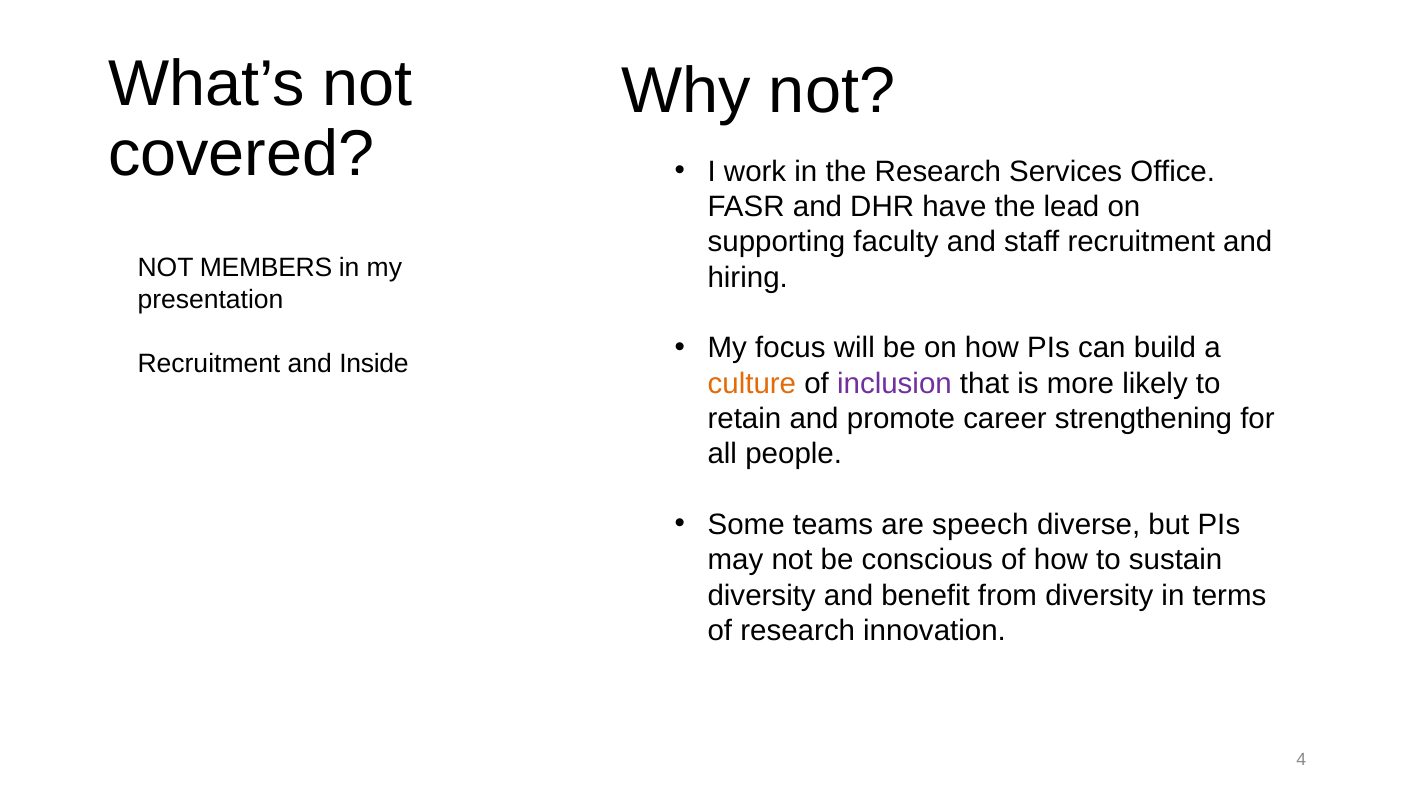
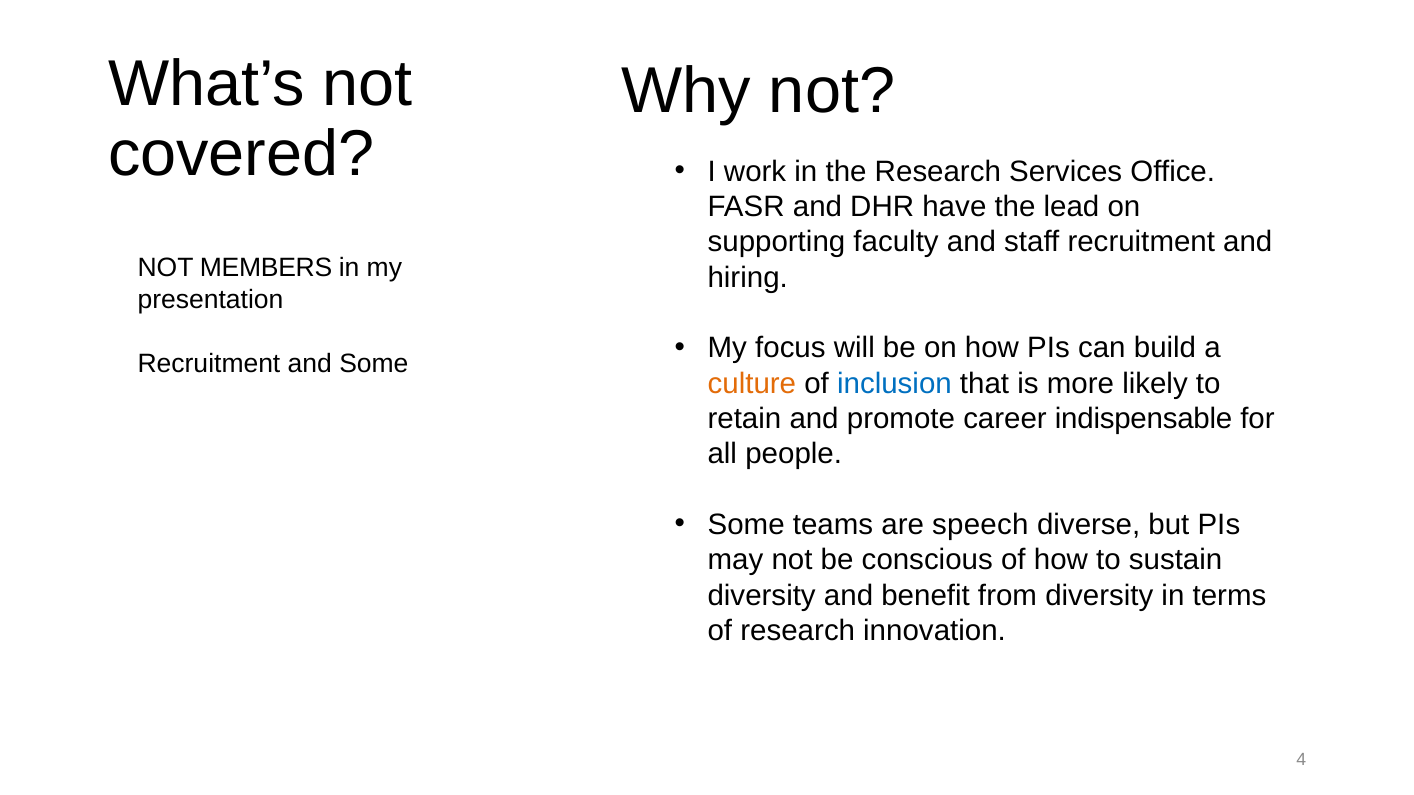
and Inside: Inside -> Some
inclusion colour: purple -> blue
strengthening: strengthening -> indispensable
